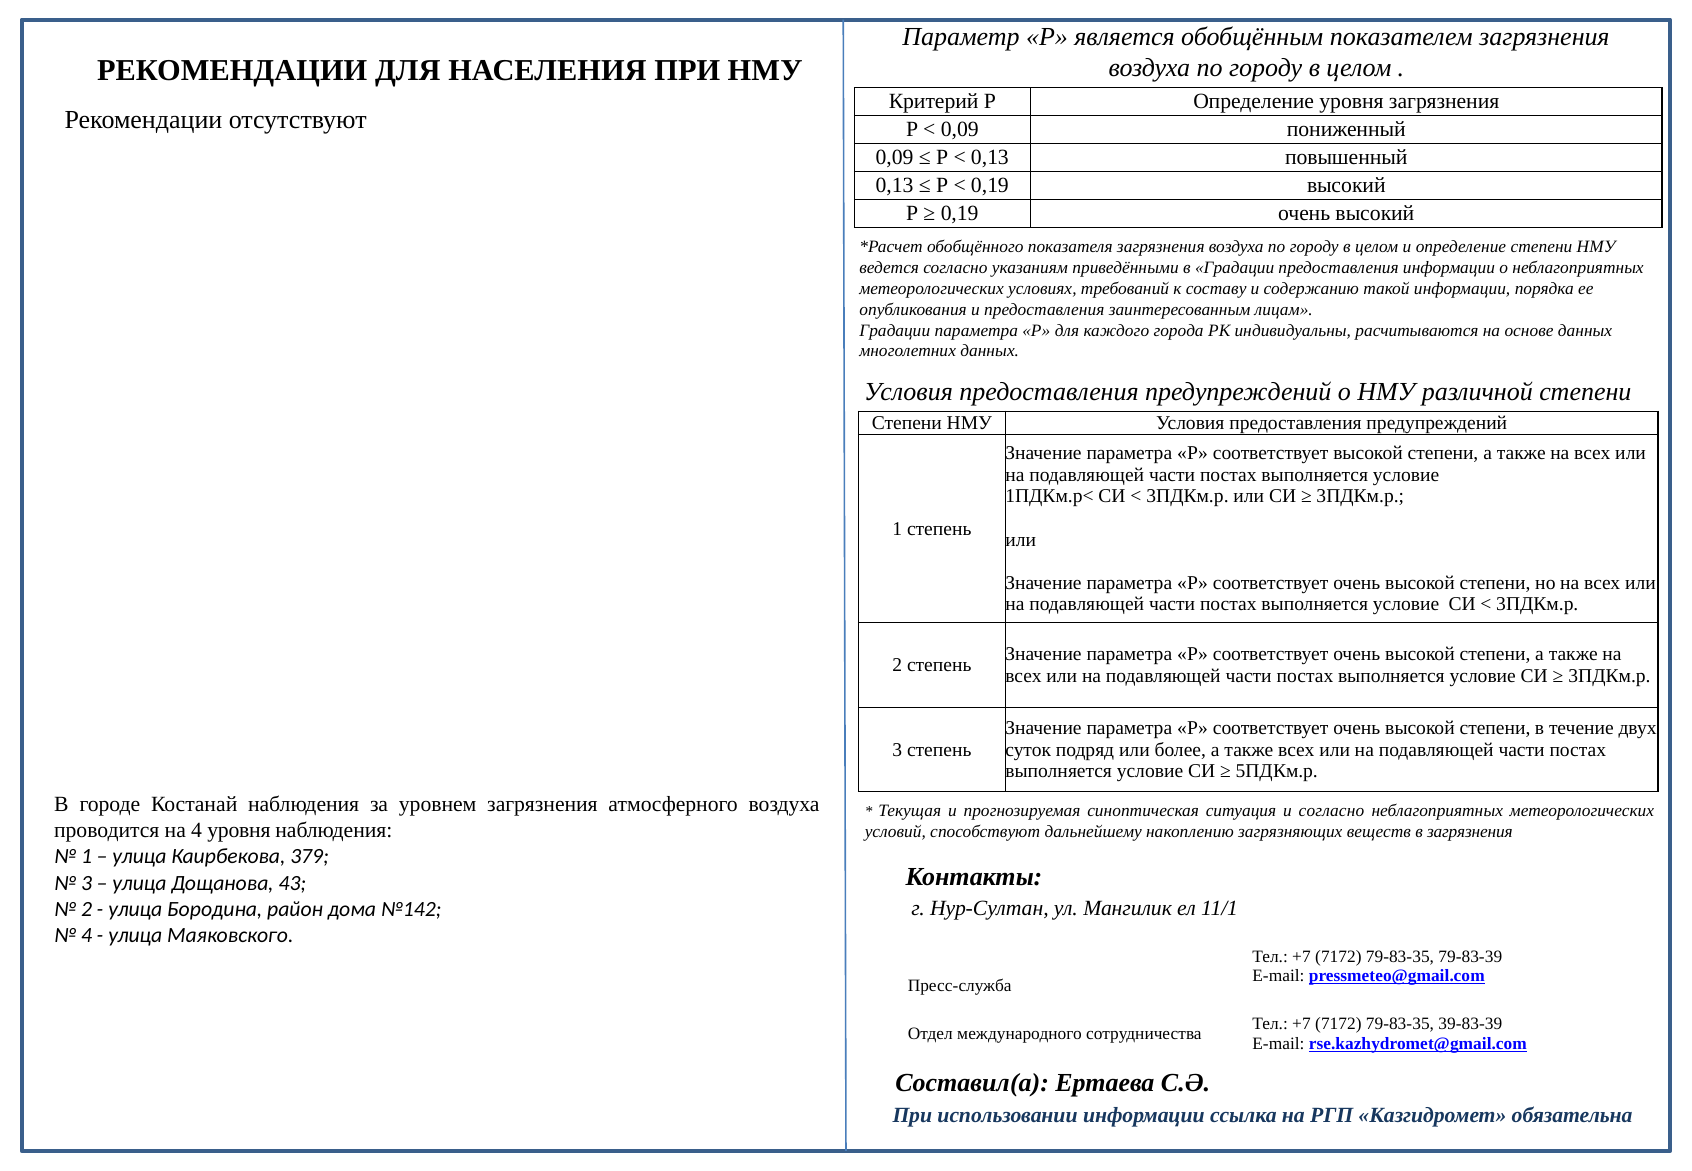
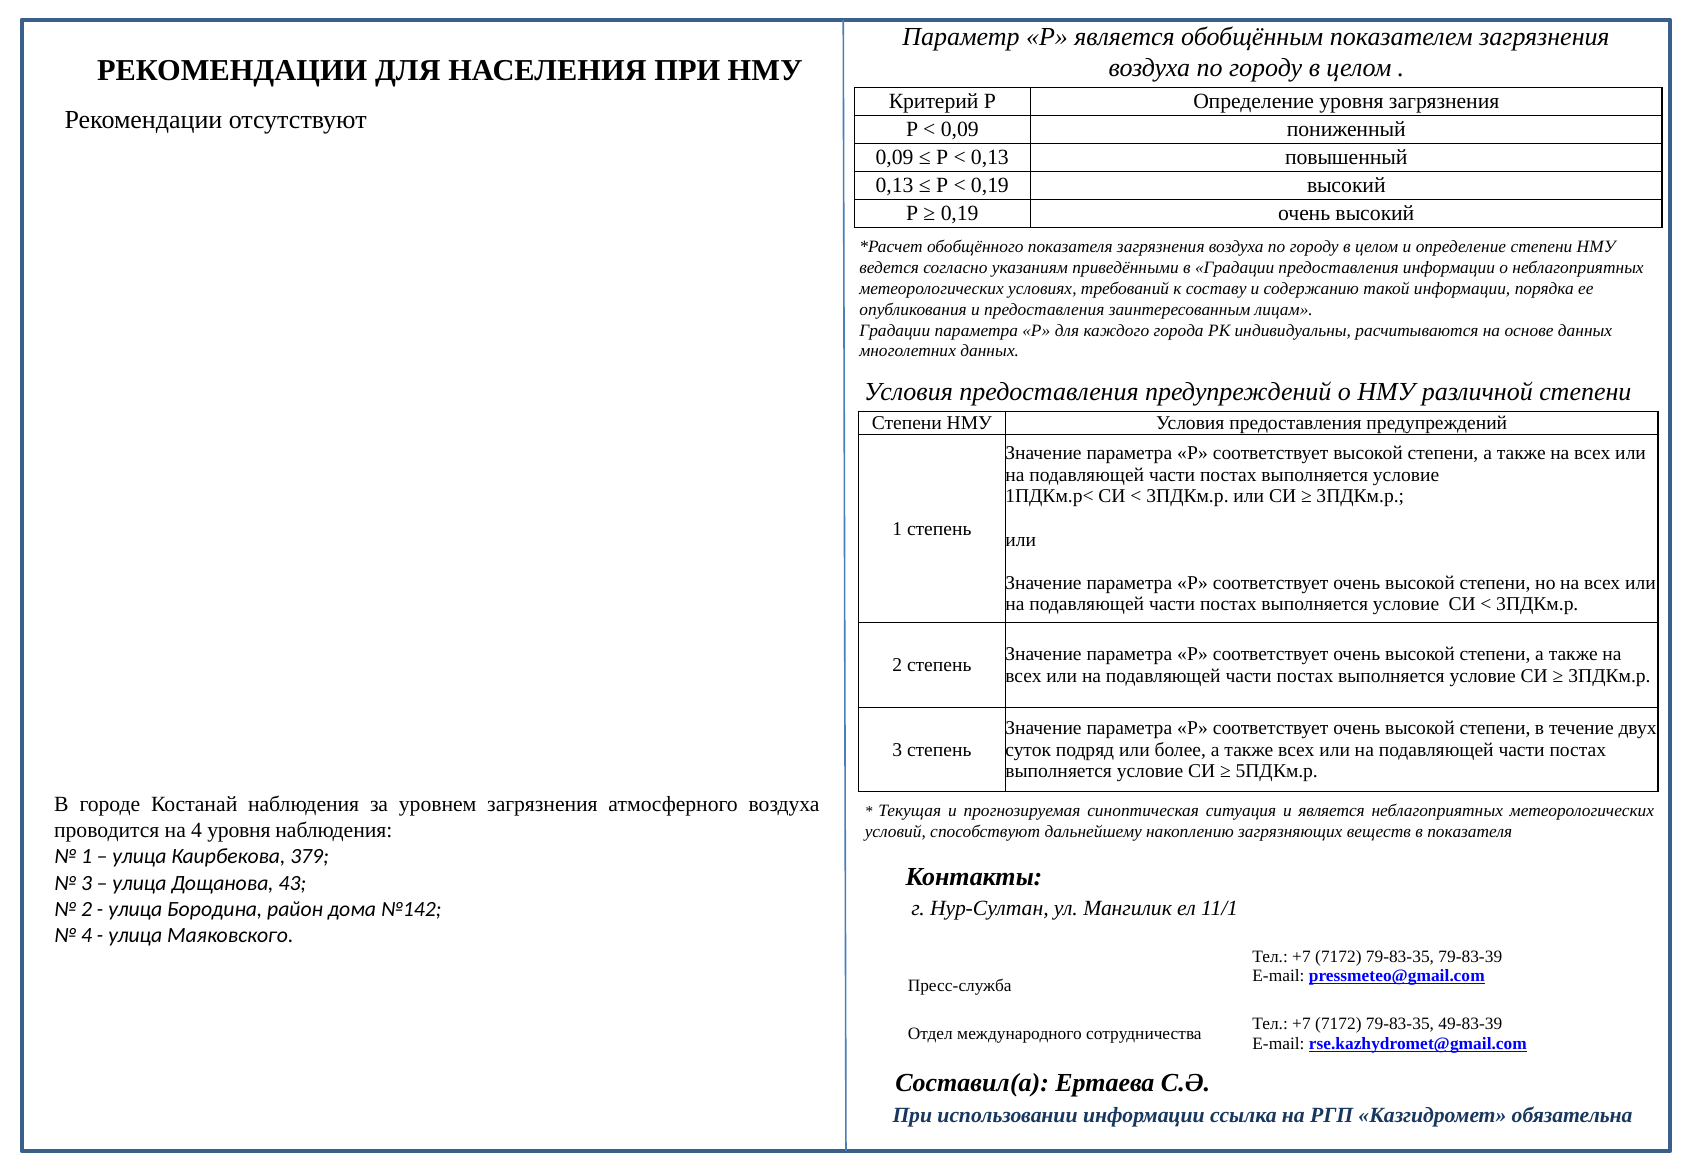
и согласно: согласно -> является
в загрязнения: загрязнения -> показателя
39-83-39: 39-83-39 -> 49-83-39
